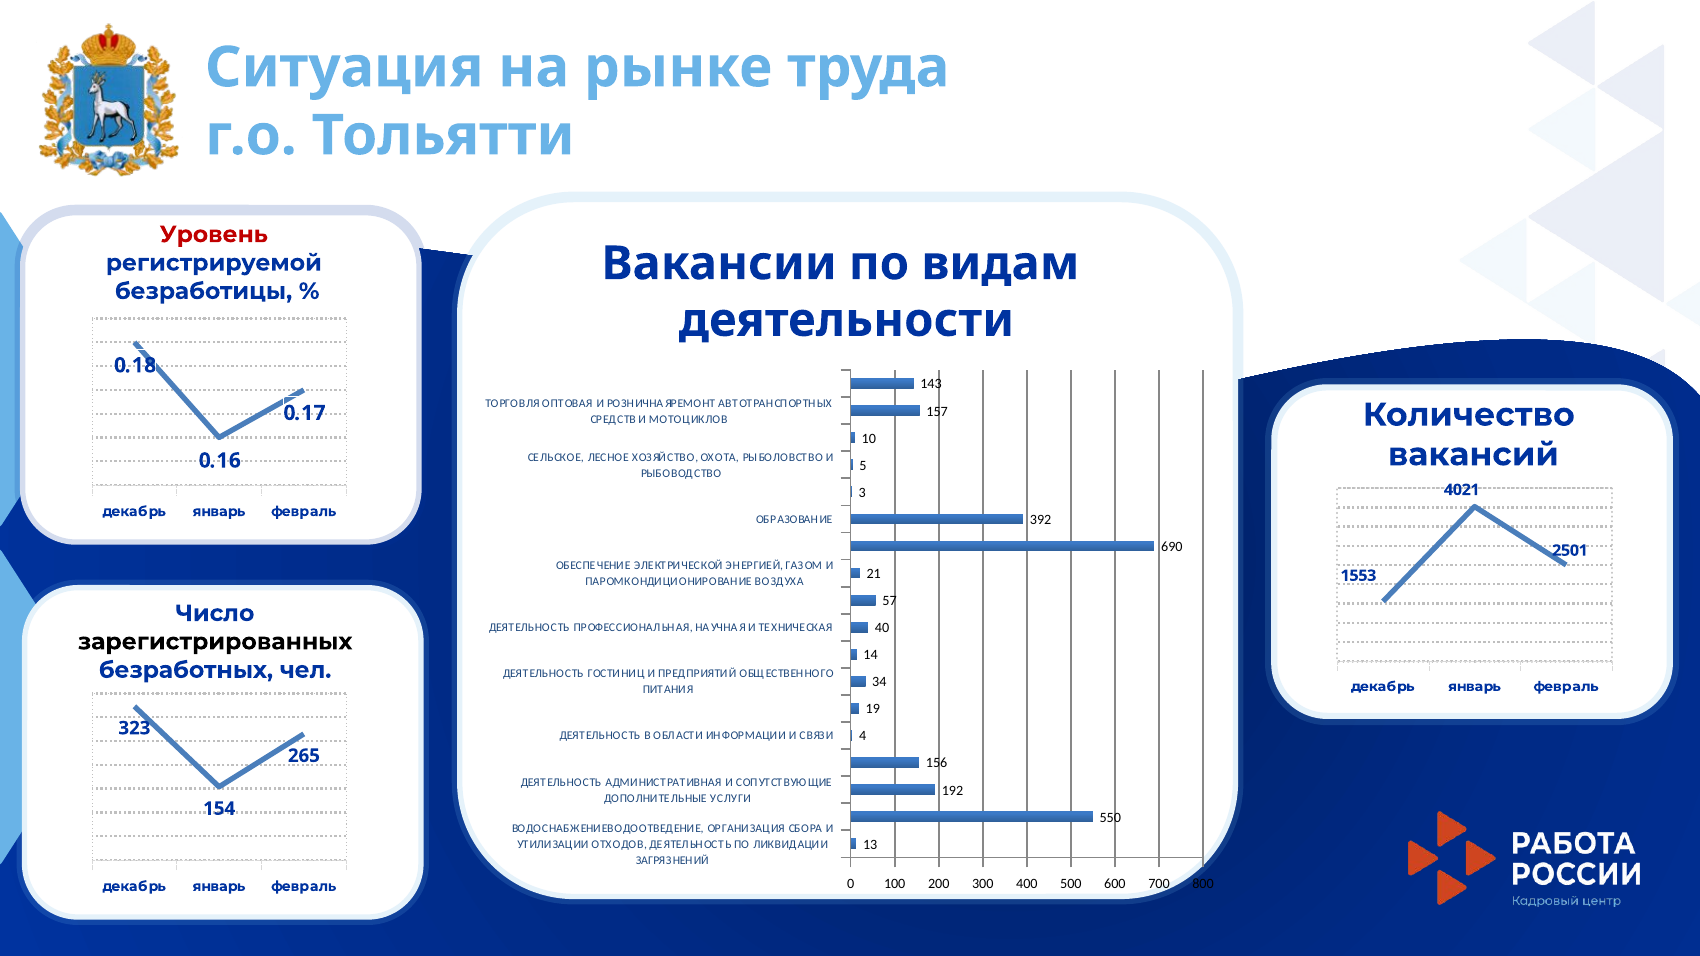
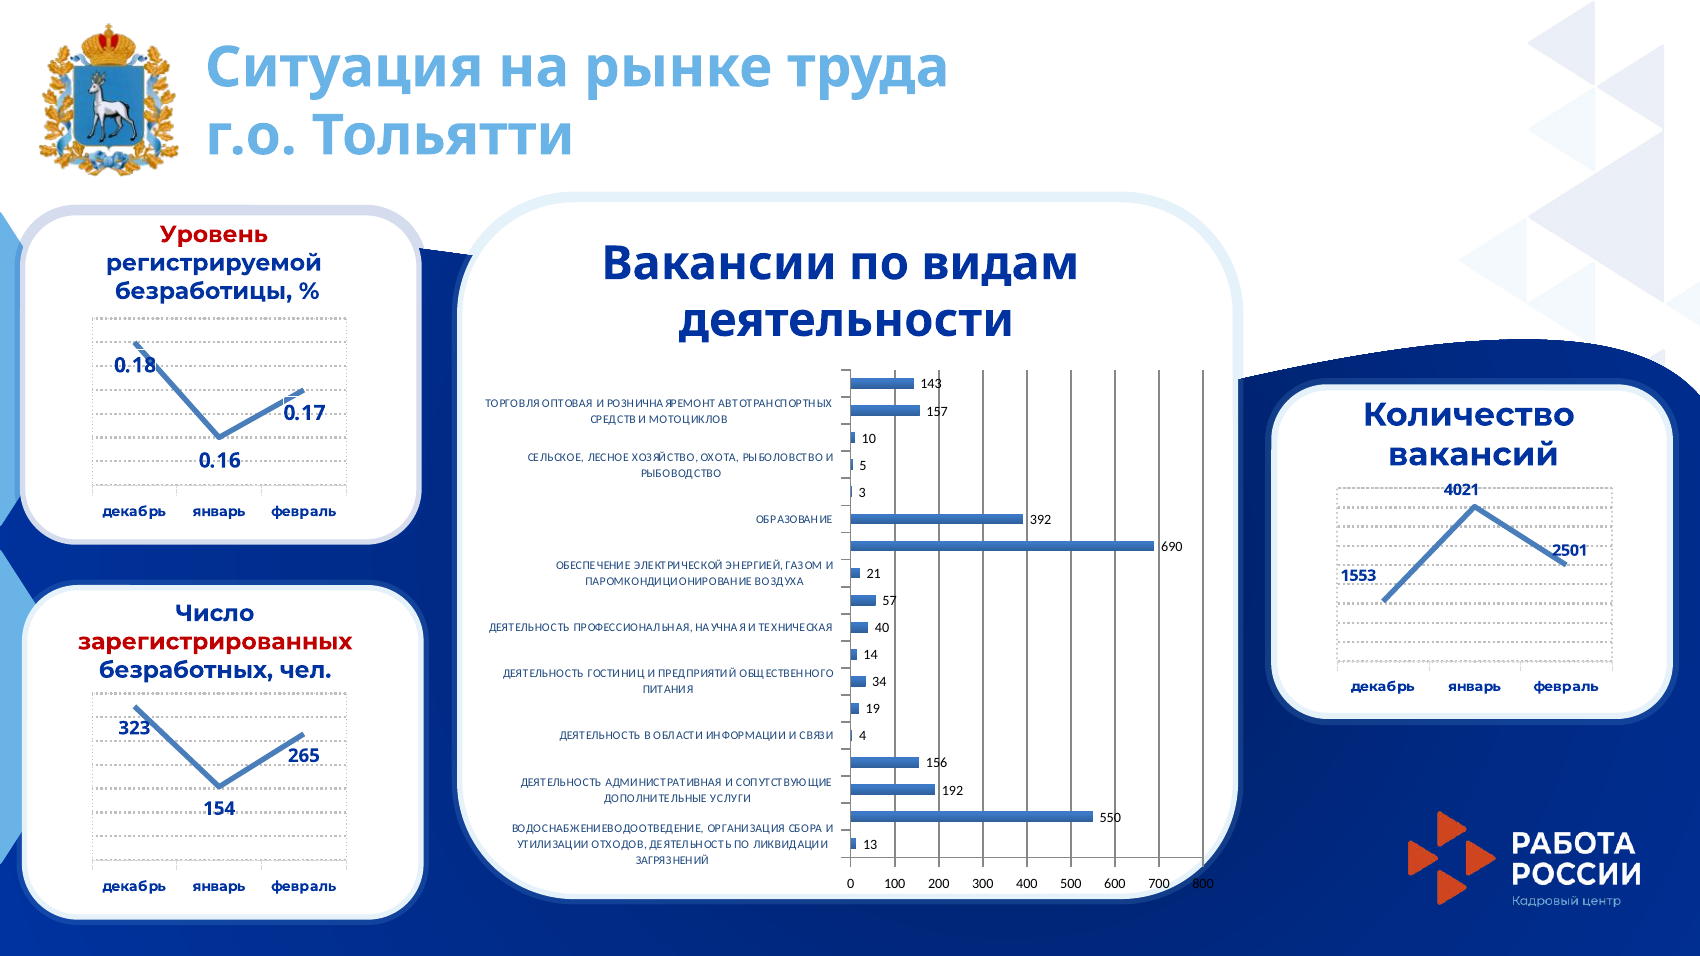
зарегистрированных colour: black -> red
